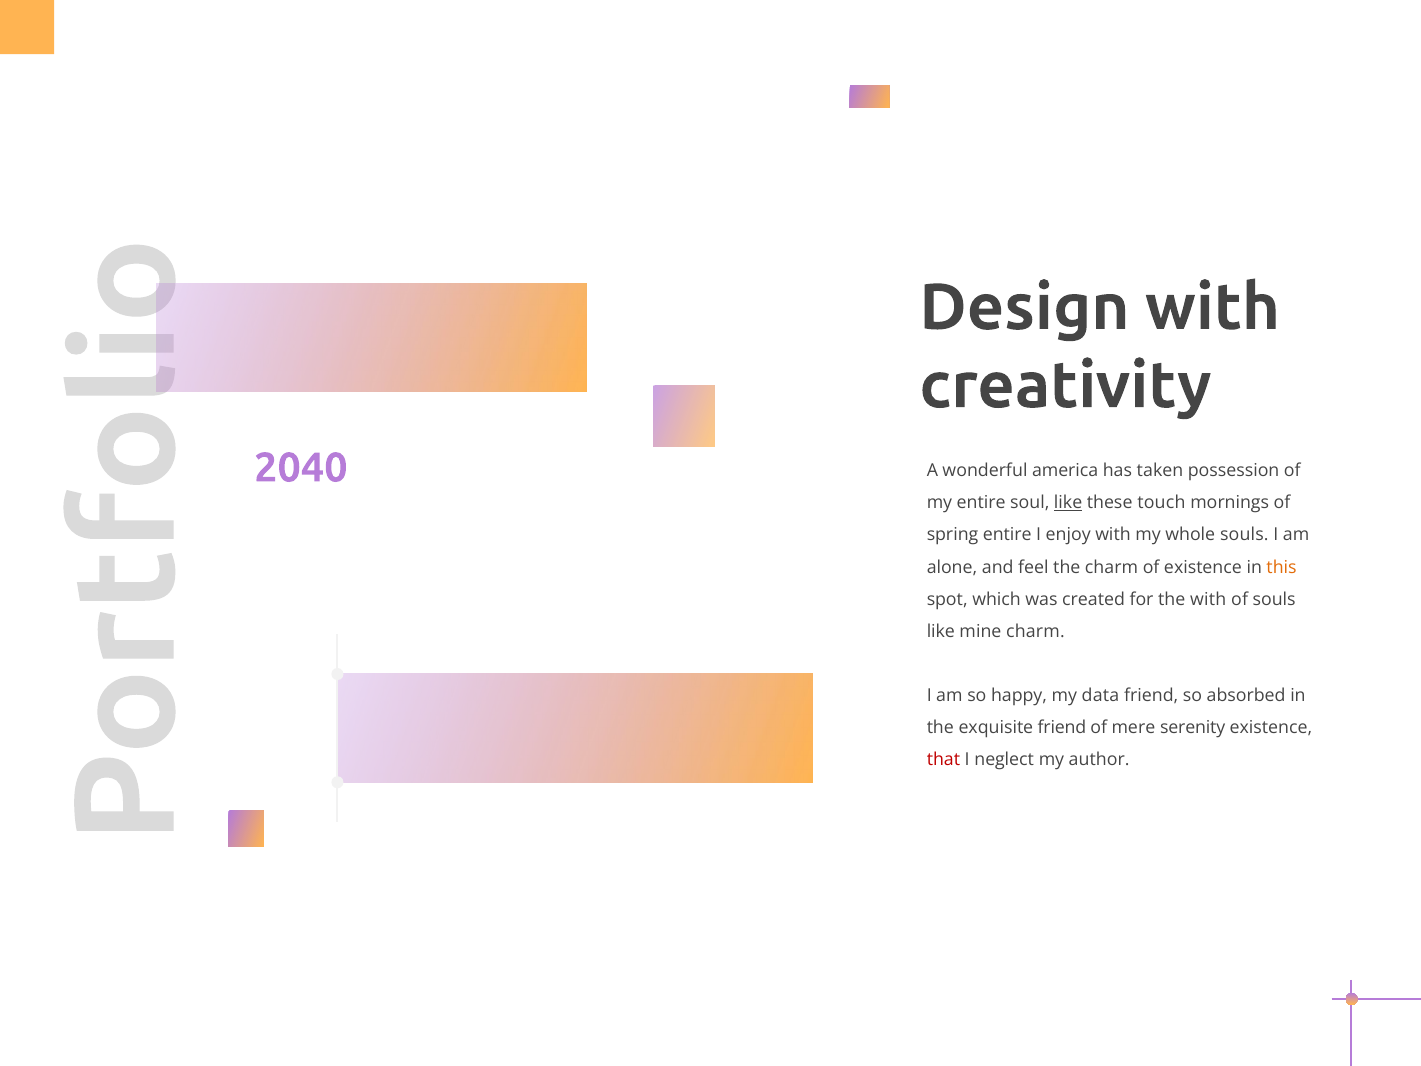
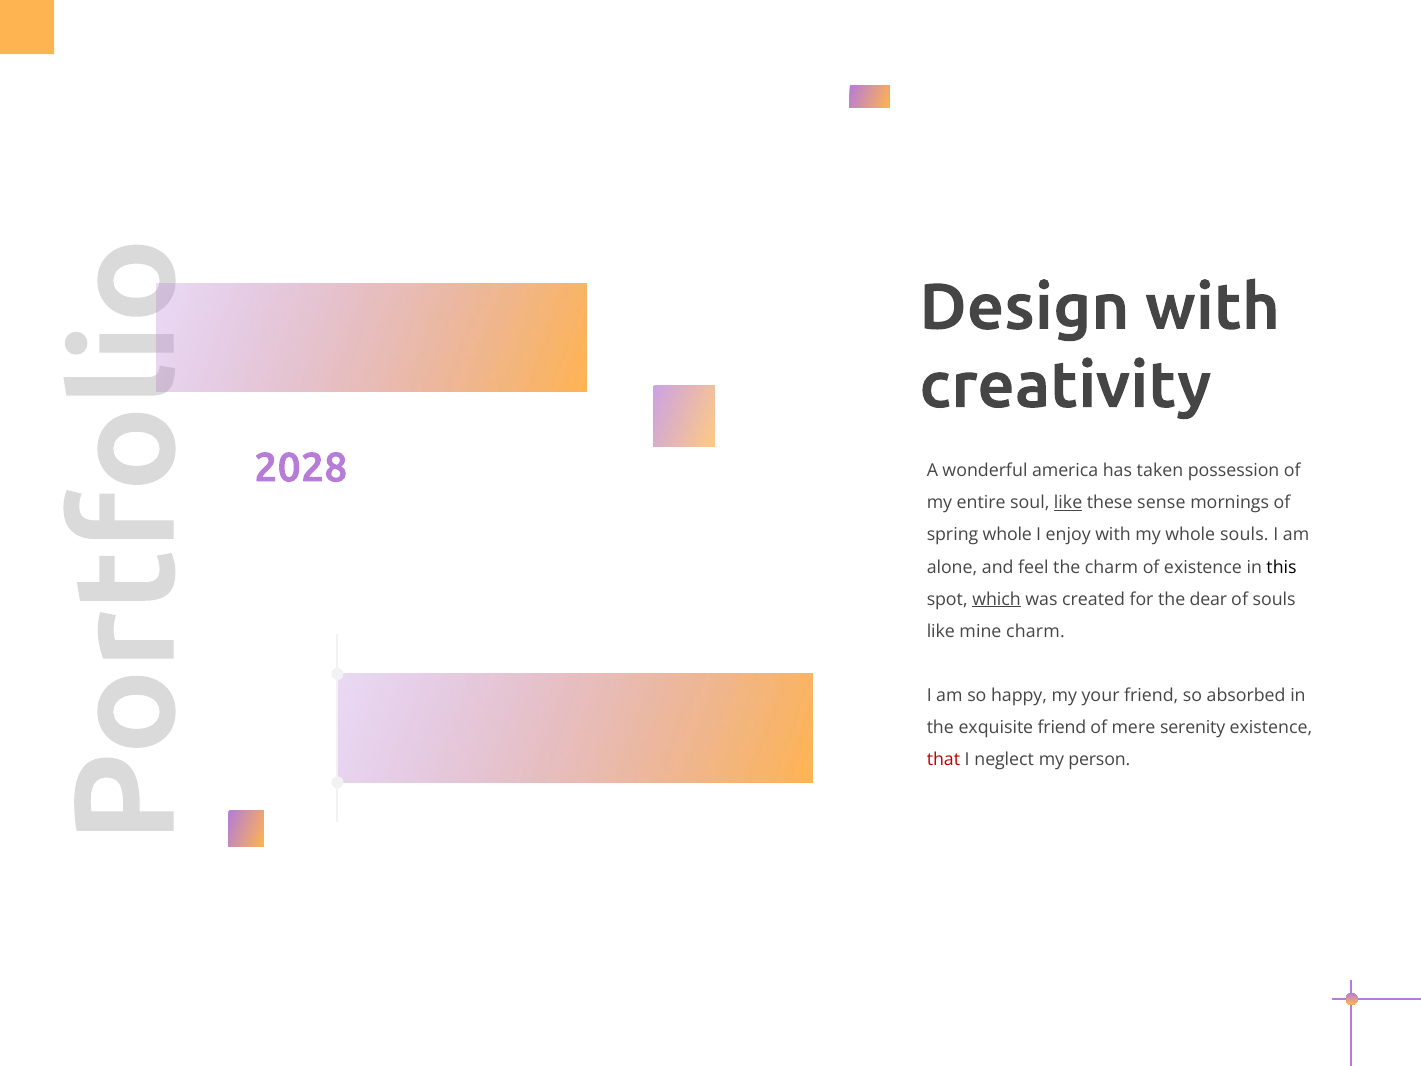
2040: 2040 -> 2028
touch: touch -> sense
spring entire: entire -> whole
this colour: orange -> black
which underline: none -> present
the with: with -> dear
data: data -> your
author: author -> person
